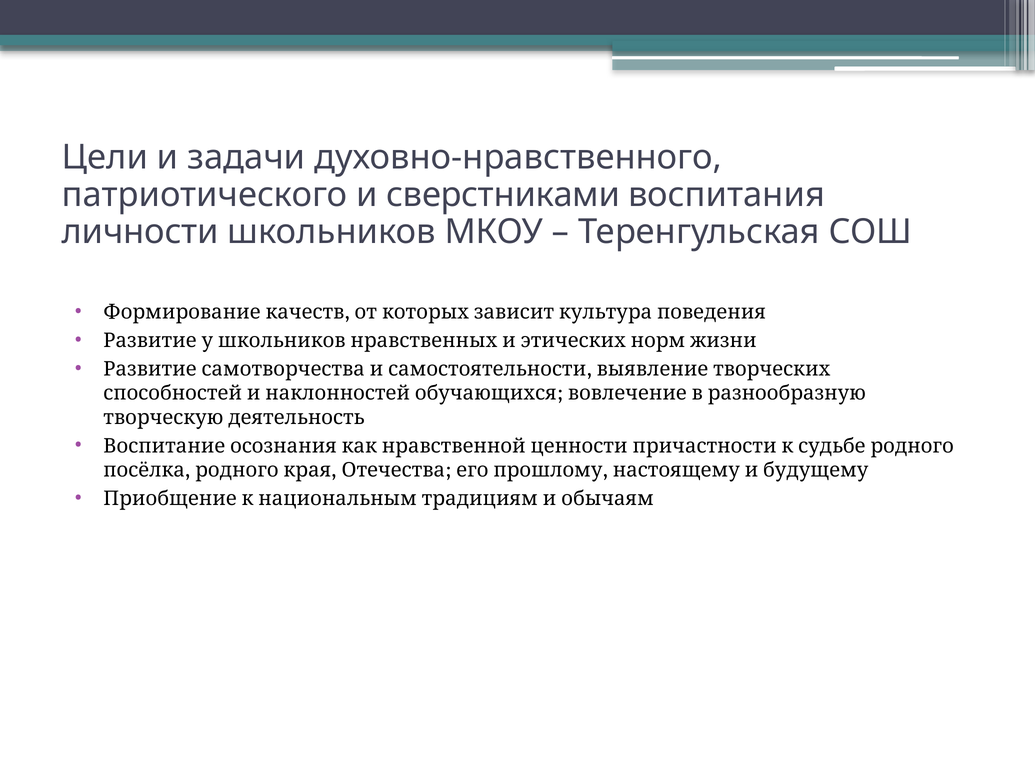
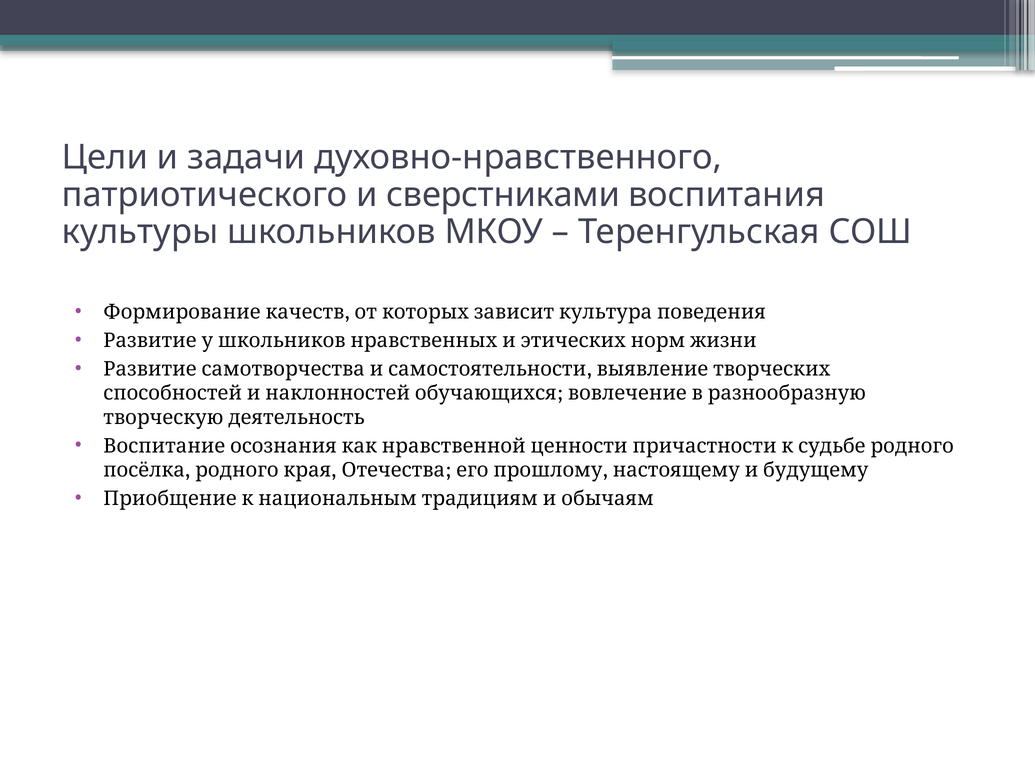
личности: личности -> культуры
